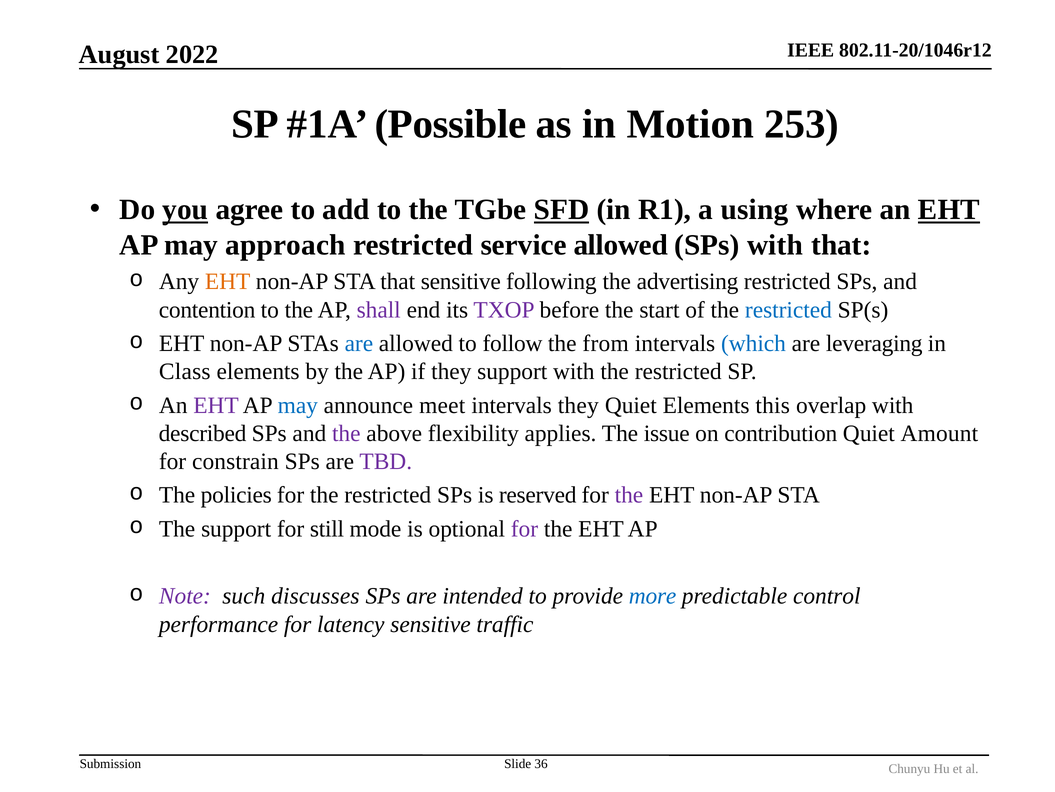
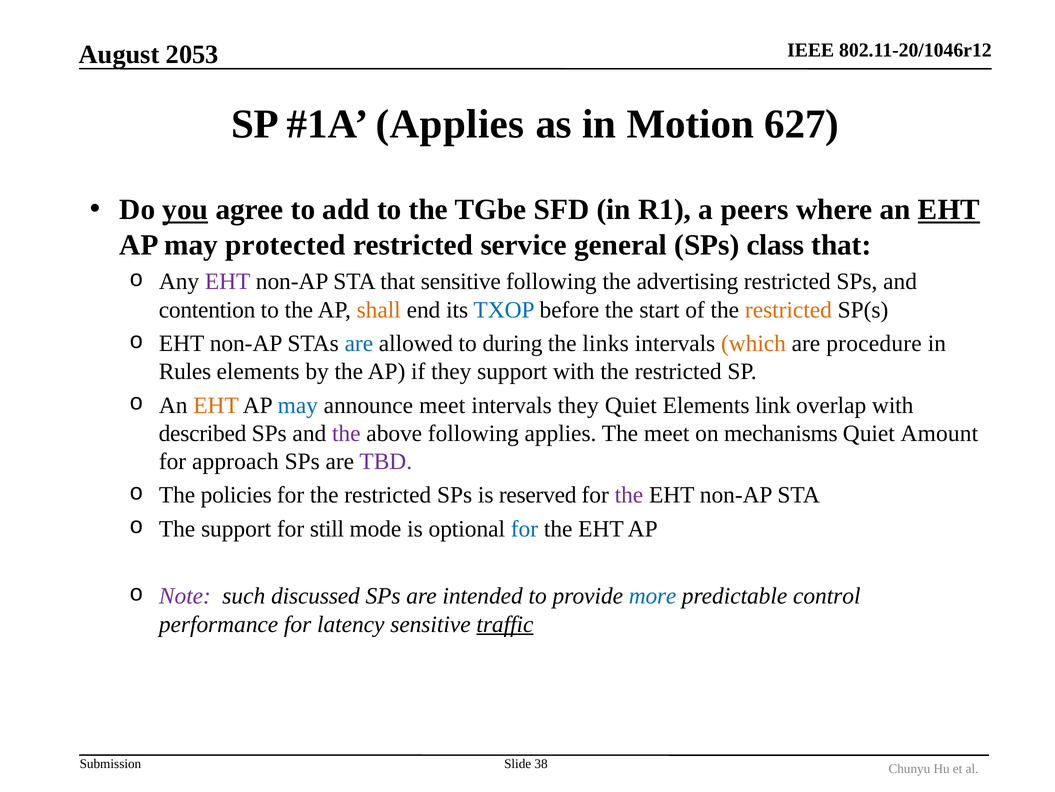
2022: 2022 -> 2053
Possible at (450, 124): Possible -> Applies
253: 253 -> 627
SFD underline: present -> none
using: using -> peers
approach: approach -> protected
service allowed: allowed -> general
SPs with: with -> class
EHT at (228, 281) colour: orange -> purple
shall colour: purple -> orange
TXOP colour: purple -> blue
restricted at (788, 310) colour: blue -> orange
follow: follow -> during
from: from -> links
which colour: blue -> orange
leveraging: leveraging -> procedure
Class: Class -> Rules
EHT at (216, 405) colour: purple -> orange
this: this -> link
above flexibility: flexibility -> following
The issue: issue -> meet
contribution: contribution -> mechanisms
constrain: constrain -> approach
for at (524, 528) colour: purple -> blue
discusses: discusses -> discussed
traffic underline: none -> present
36: 36 -> 38
